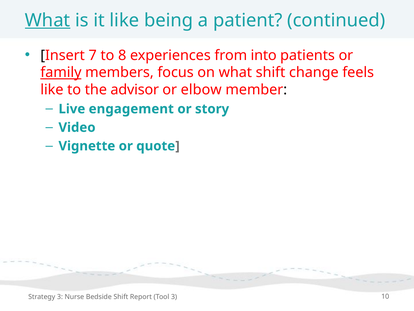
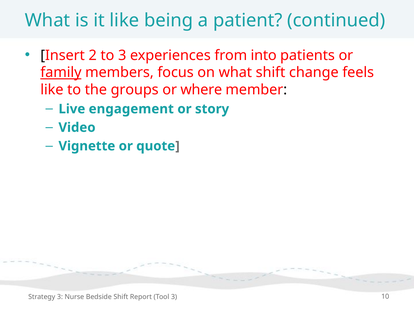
What at (48, 20) underline: present -> none
7: 7 -> 2
to 8: 8 -> 3
advisor: advisor -> groups
elbow: elbow -> where
